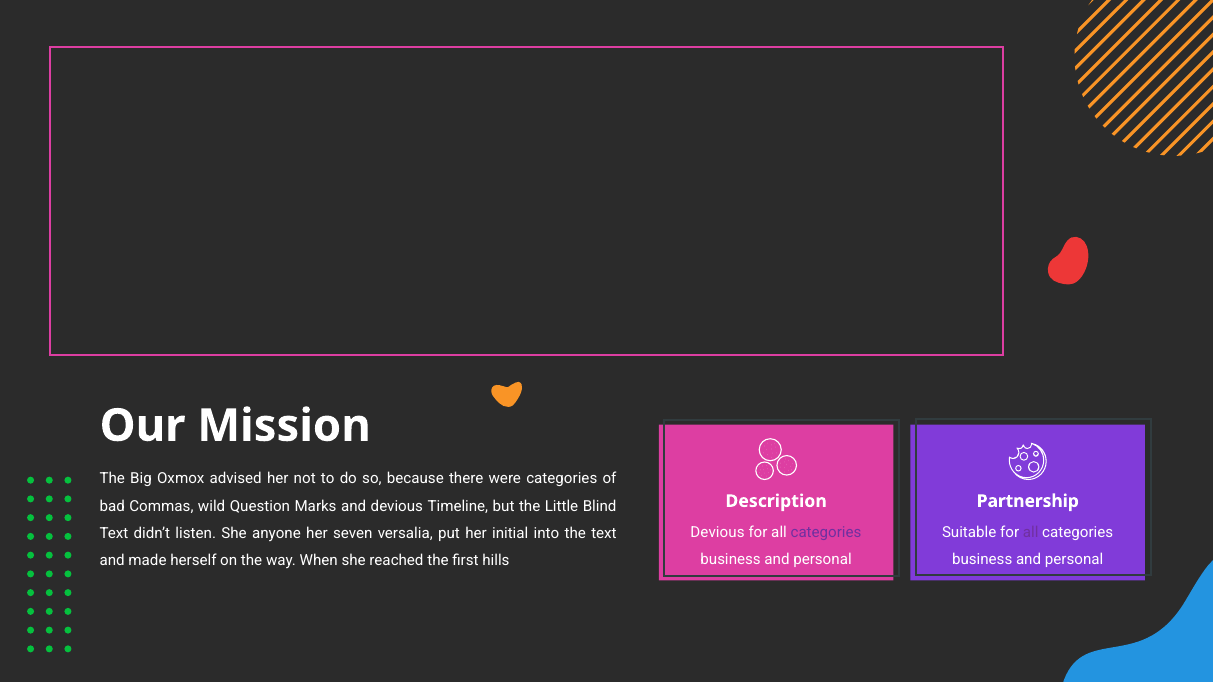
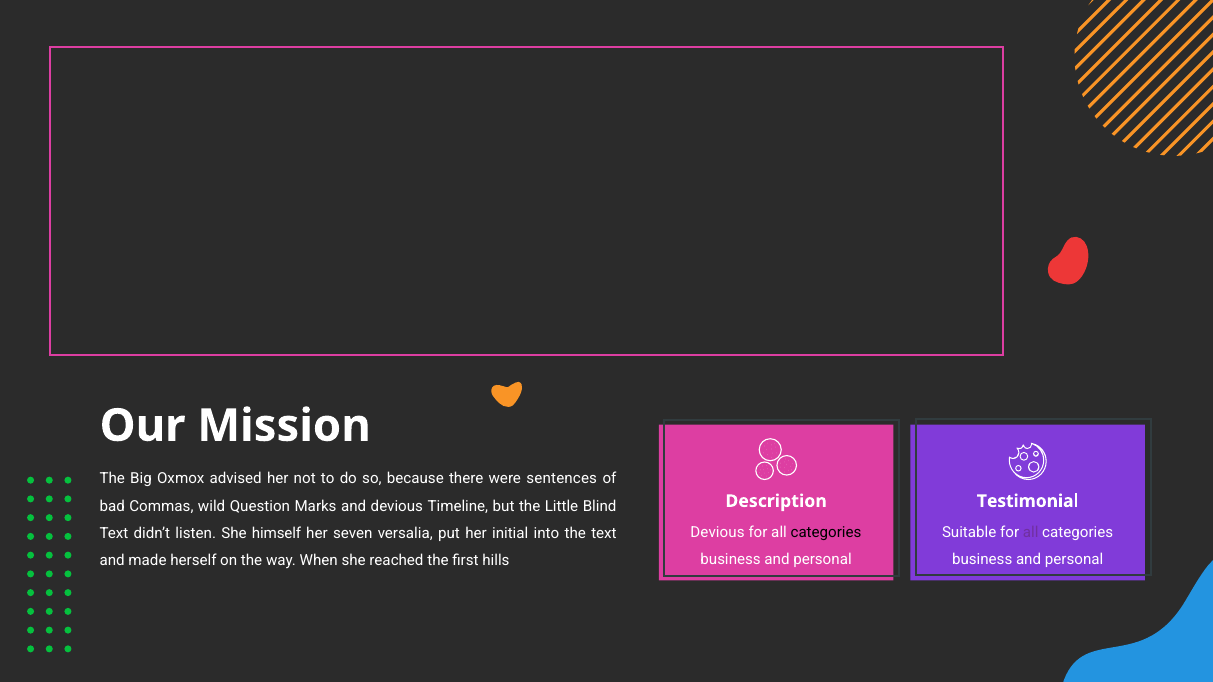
were categories: categories -> sentences
Partnership: Partnership -> Testimonial
categories at (826, 532) colour: purple -> black
anyone: anyone -> himself
